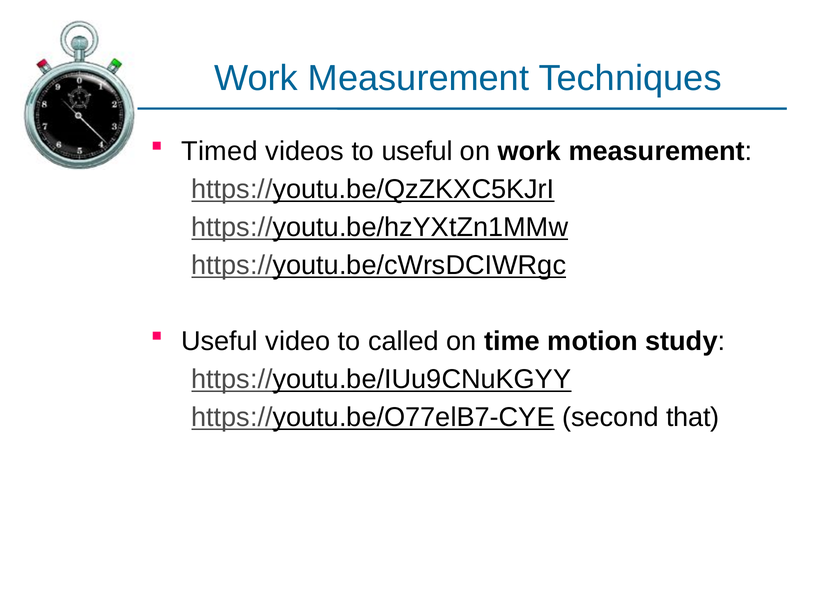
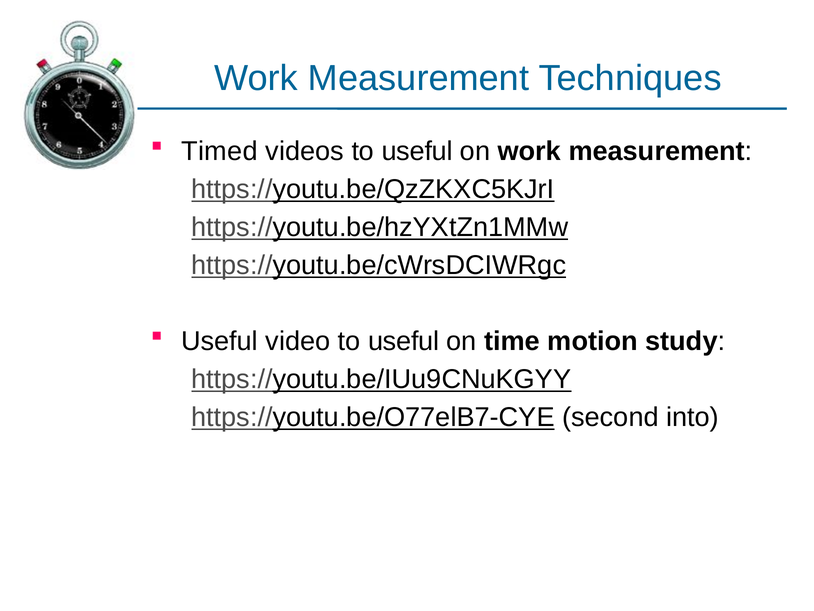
video to called: called -> useful
that: that -> into
